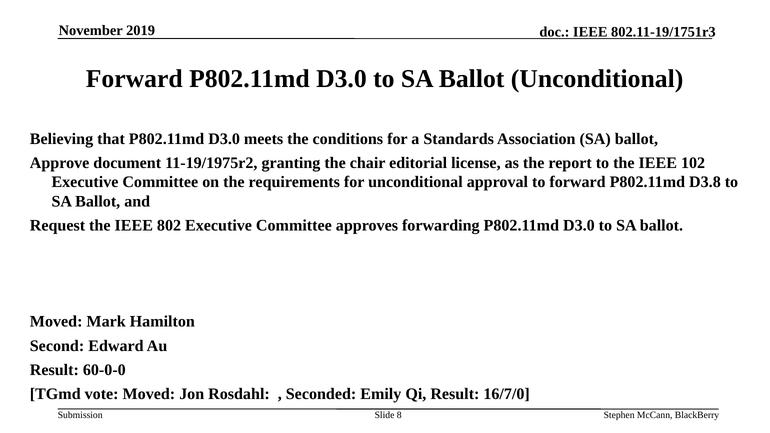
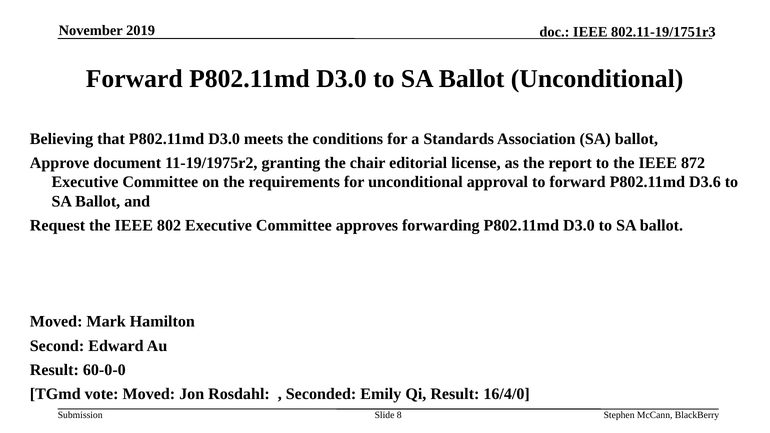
102: 102 -> 872
D3.8: D3.8 -> D3.6
16/7/0: 16/7/0 -> 16/4/0
